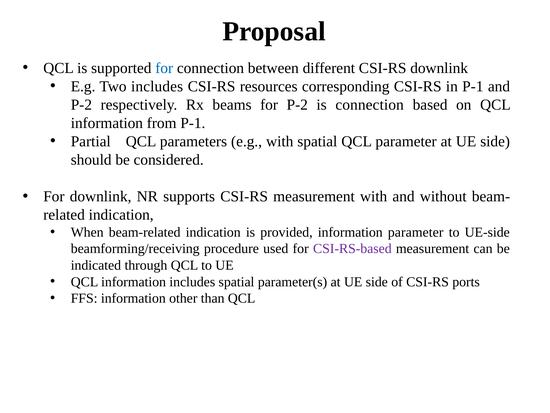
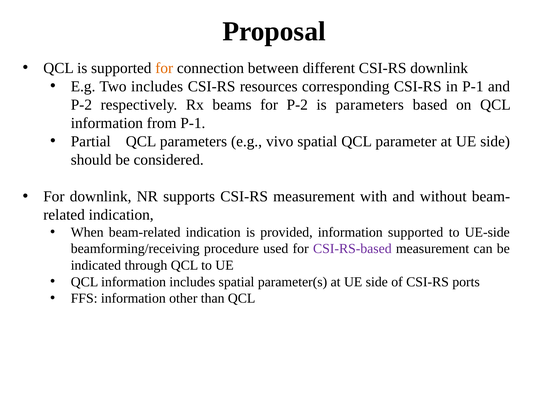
for at (164, 68) colour: blue -> orange
is connection: connection -> parameters
e.g with: with -> vivo
information parameter: parameter -> supported
